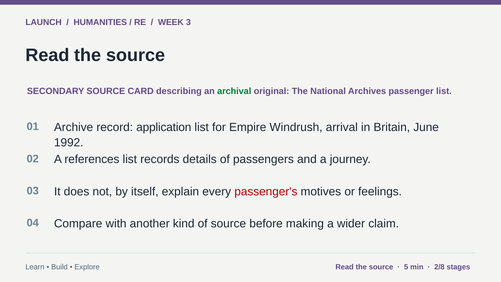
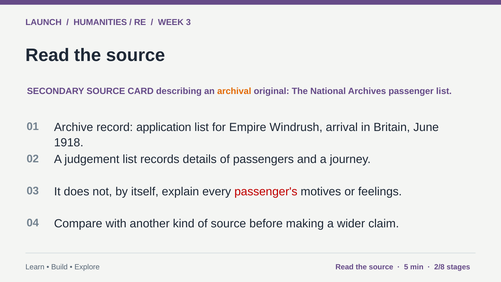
archival colour: green -> orange
1992: 1992 -> 1918
references: references -> judgement
